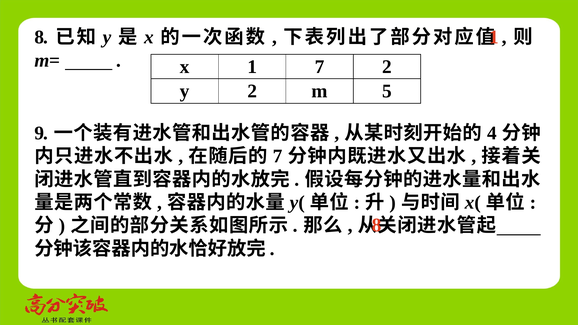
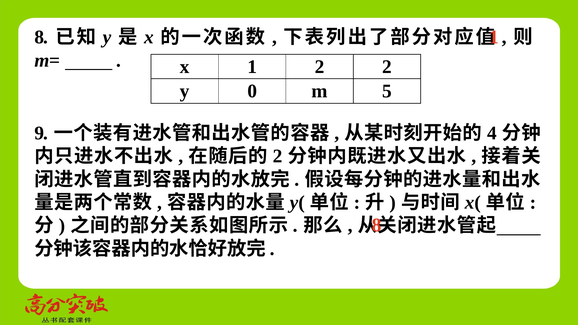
1 7: 7 -> 2
y 2: 2 -> 0
7 at (278, 156): 7 -> 2
